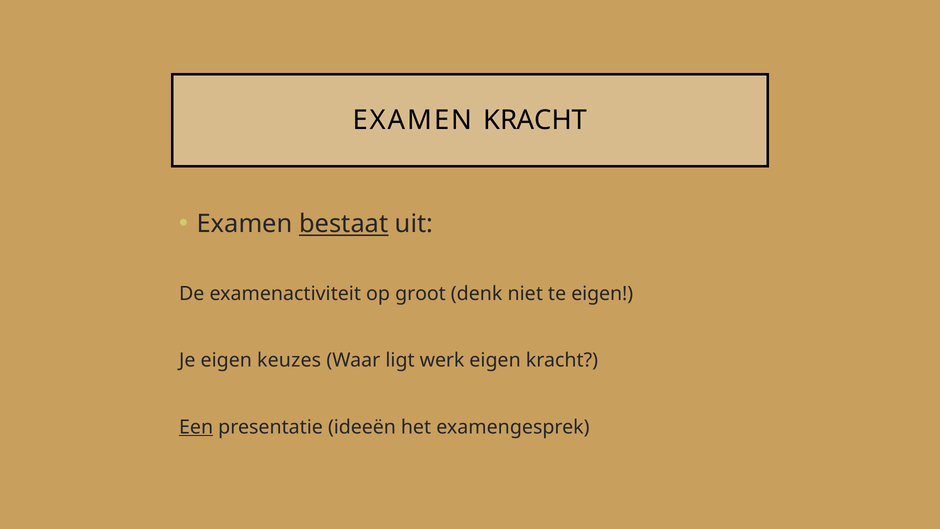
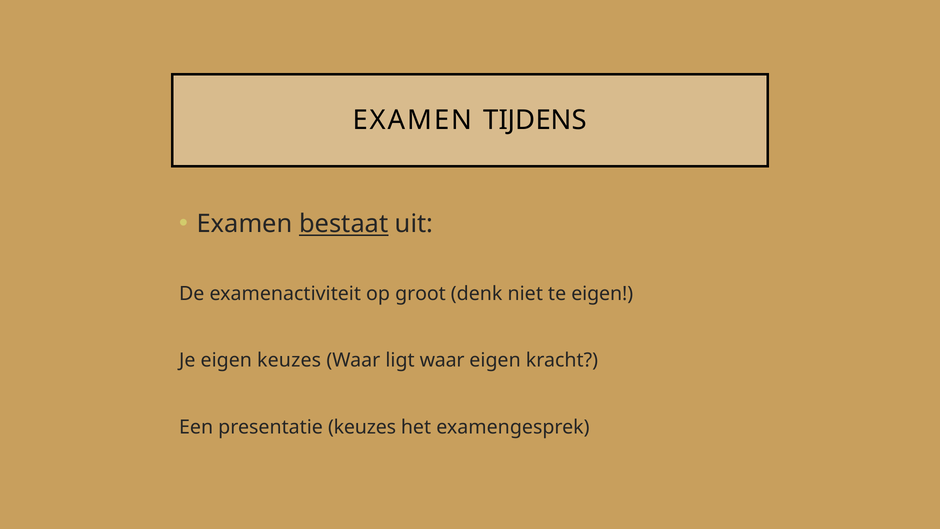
EXAMEN KRACHT: KRACHT -> TIJDENS
ligt werk: werk -> waar
Een underline: present -> none
presentatie ideeën: ideeën -> keuzes
